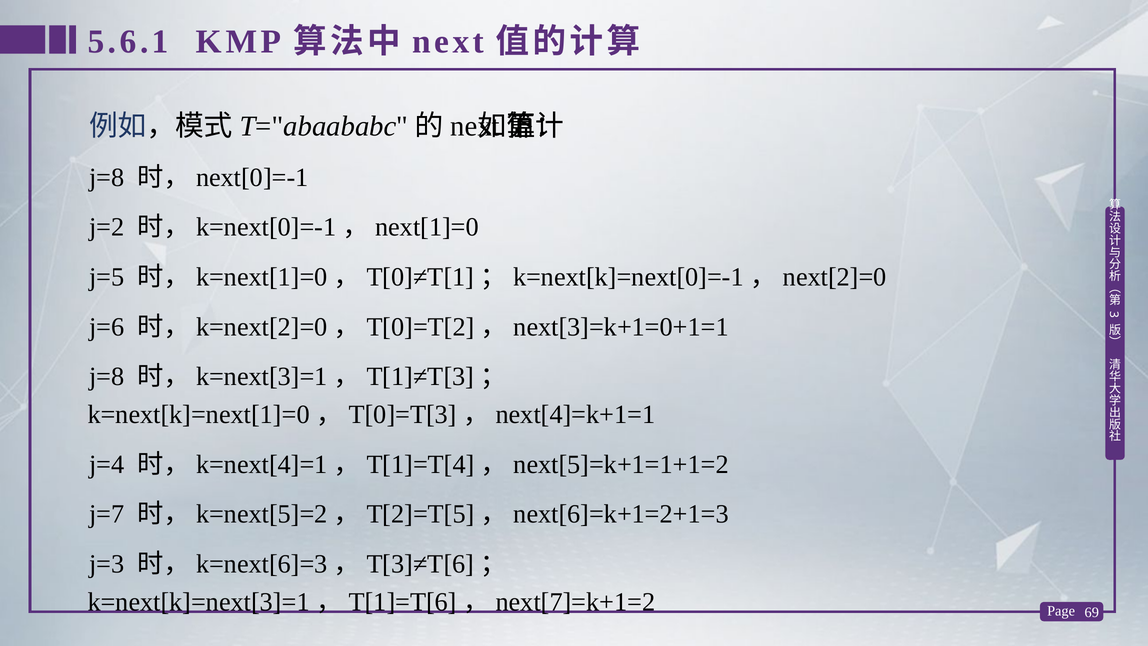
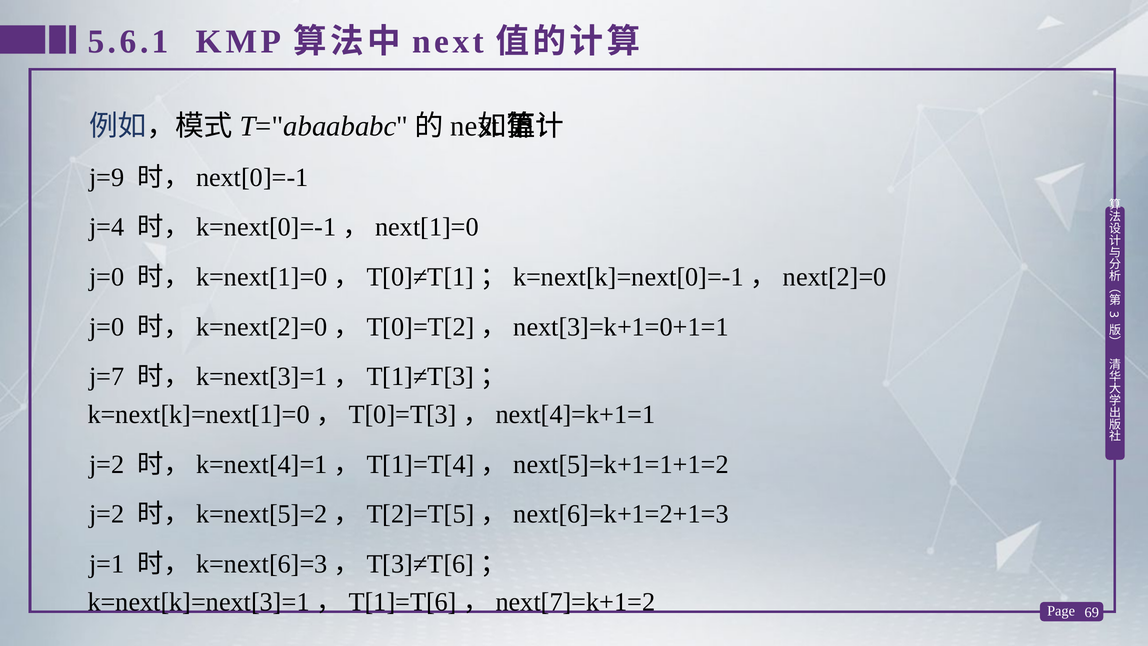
j=8 at (107, 177): j=8 -> j=9
j=2: j=2 -> j=4
j=5 at (107, 277): j=5 -> j=0
j=6 at (107, 327): j=6 -> j=0
j=8 at (107, 376): j=8 -> j=7
j=4 at (107, 464): j=4 -> j=2
j=7 at (107, 514): j=7 -> j=2
j=3: j=3 -> j=1
